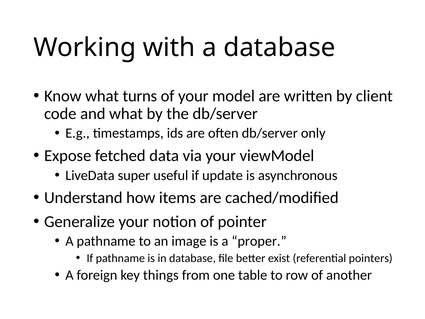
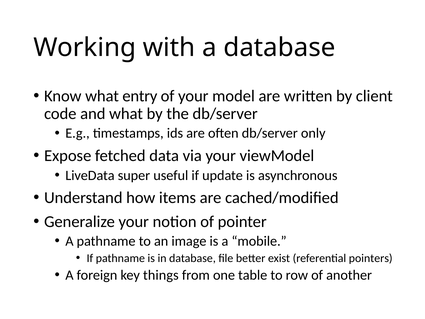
turns: turns -> entry
proper: proper -> mobile
